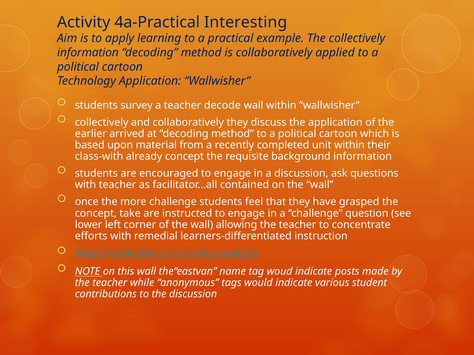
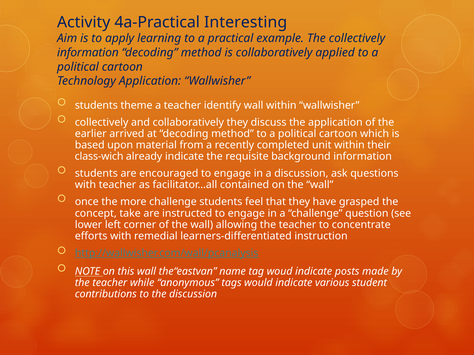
survey: survey -> theme
decode: decode -> identify
class-with: class-with -> class-wich
already concept: concept -> indicate
